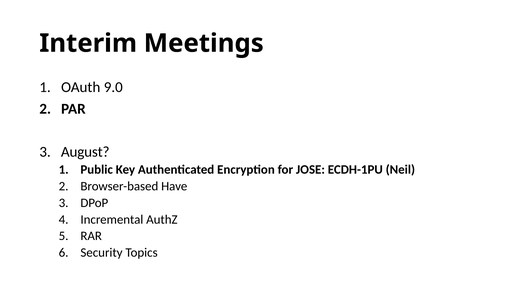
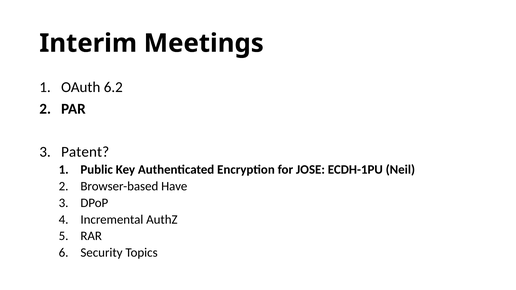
9.0: 9.0 -> 6.2
August: August -> Patent
